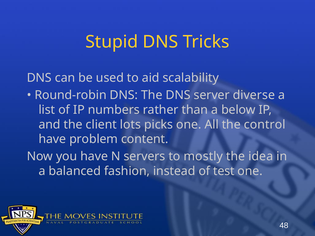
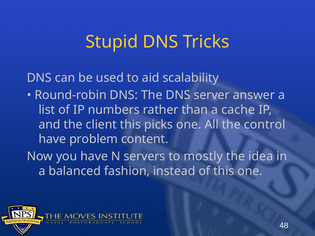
diverse: diverse -> answer
below: below -> cache
client lots: lots -> this
of test: test -> this
